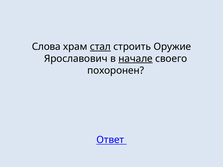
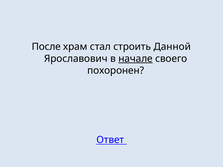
Слова: Слова -> После
стал underline: present -> none
Оружие: Оружие -> Данной
